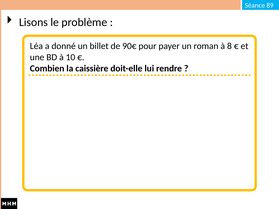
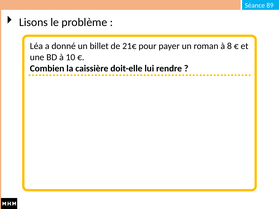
90€: 90€ -> 21€
